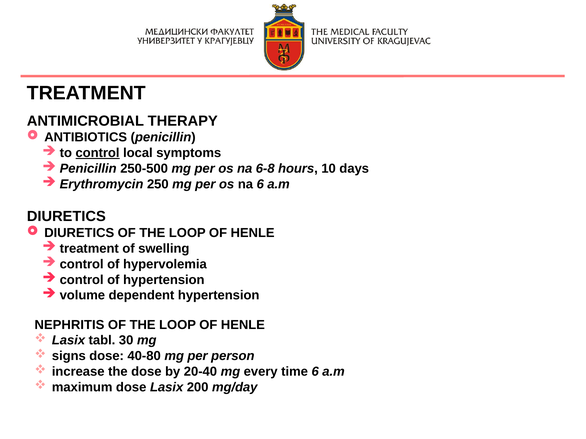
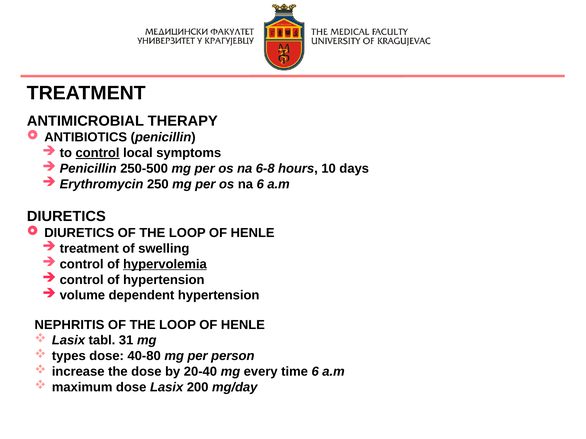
hypervolemia underline: none -> present
30: 30 -> 31
signs: signs -> types
